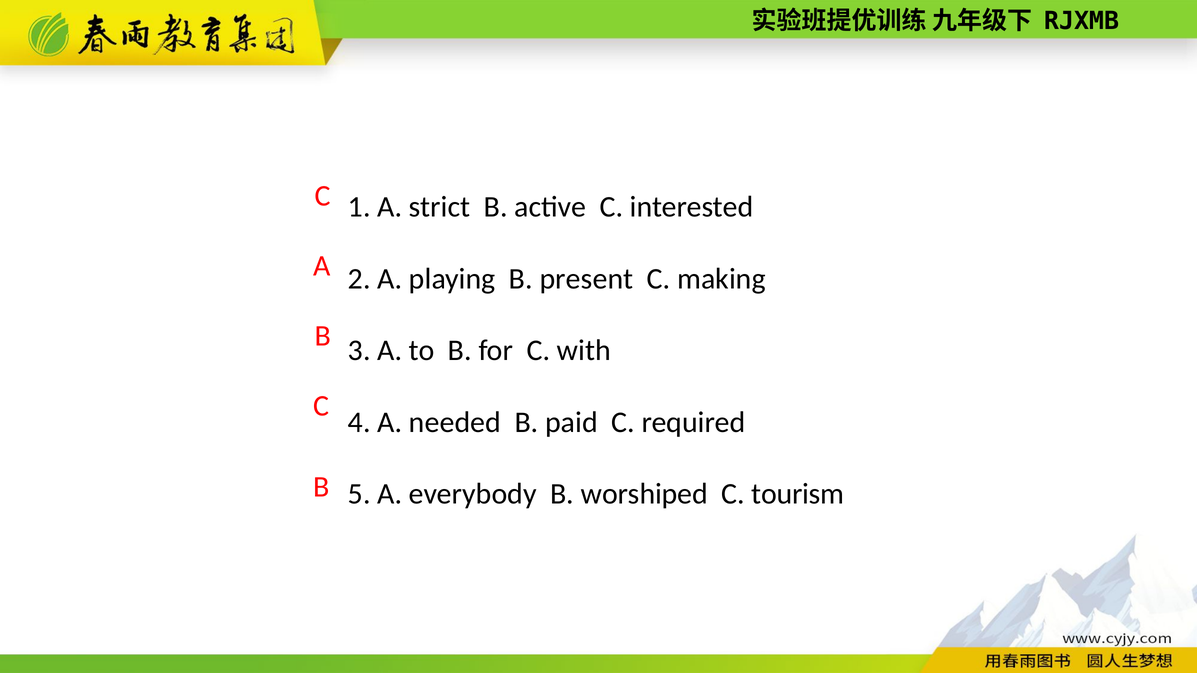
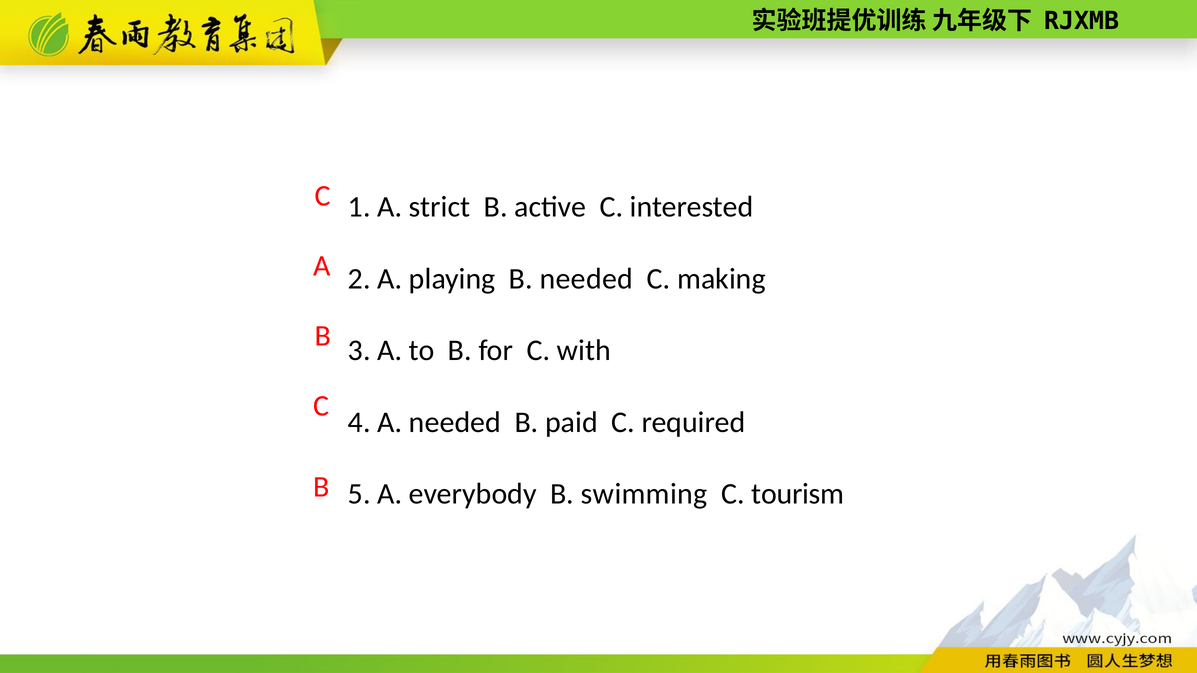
B present: present -> needed
worshiped: worshiped -> swimming
